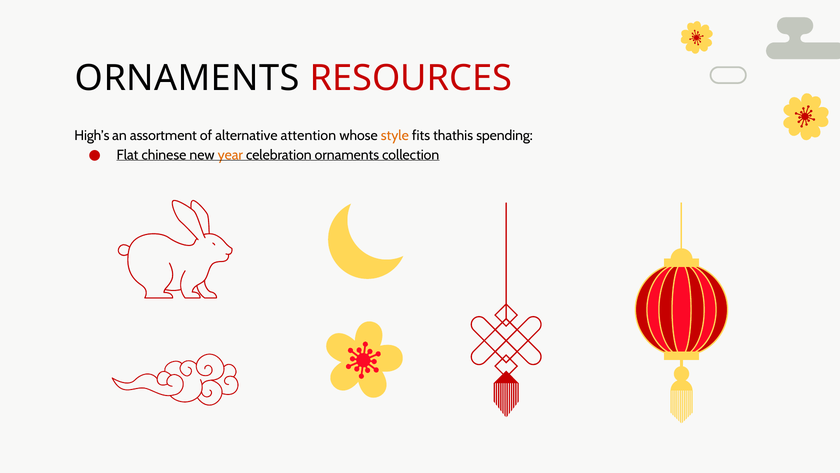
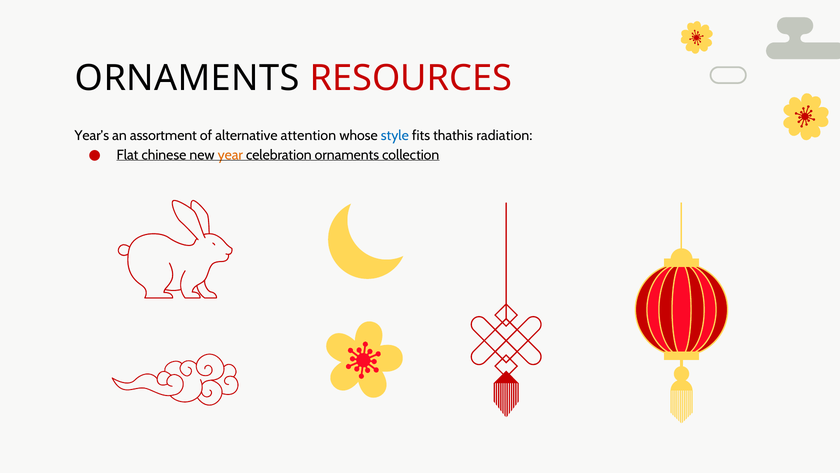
High’s: High’s -> Year’s
style colour: orange -> blue
spending: spending -> radiation
